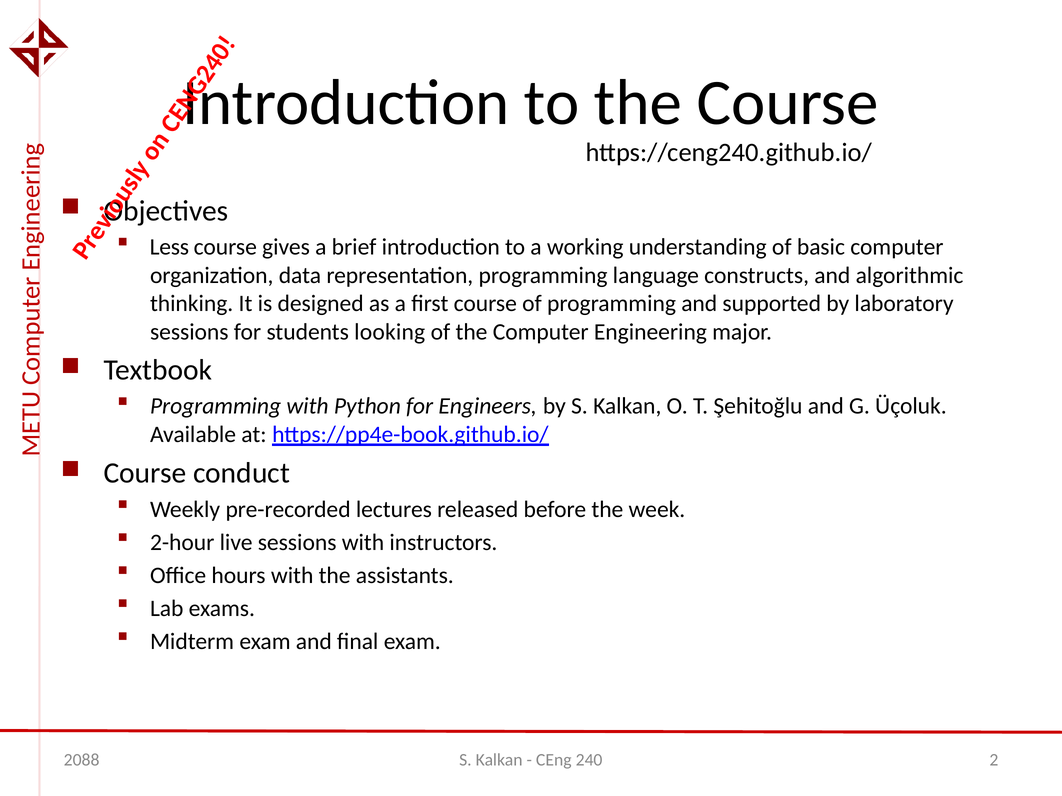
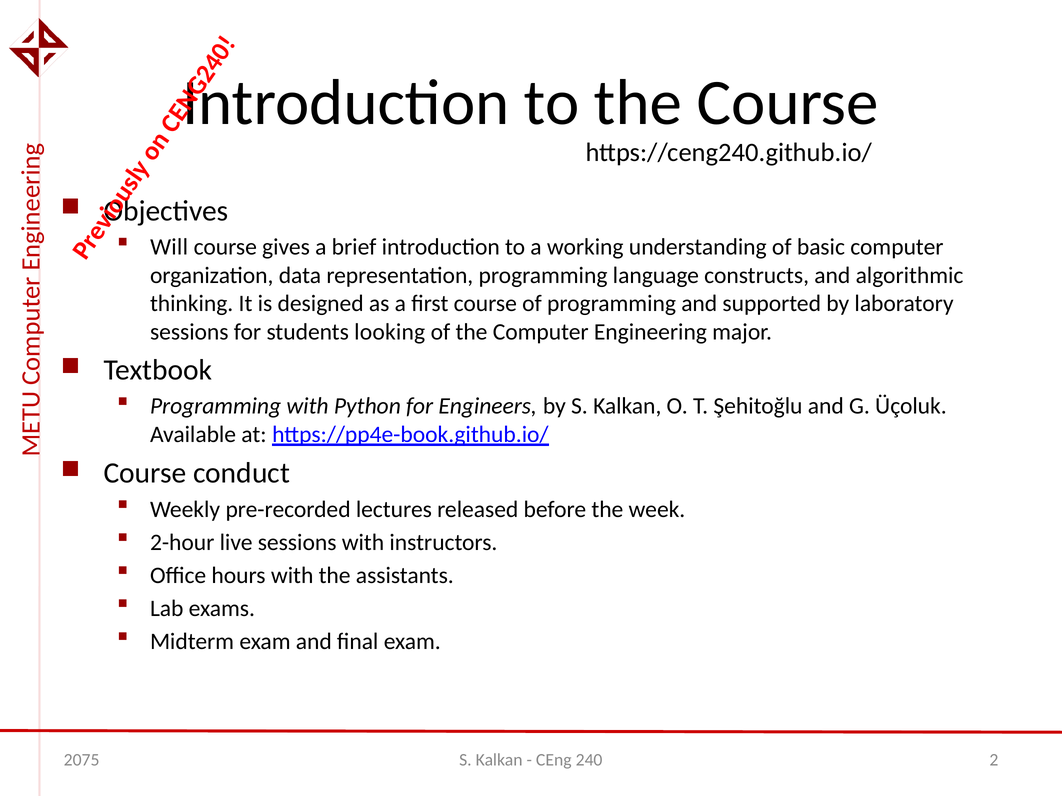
Less: Less -> Will
2088: 2088 -> 2075
